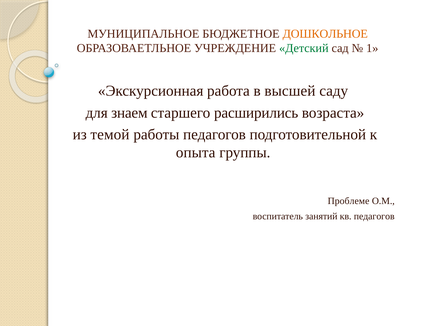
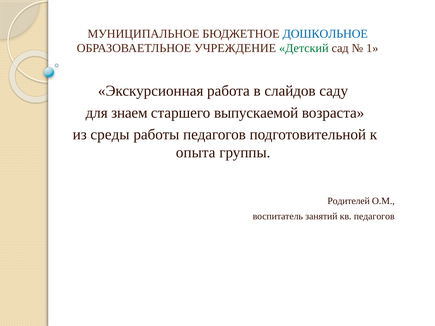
ДОШКОЛЬНОЕ colour: orange -> blue
высшей: высшей -> слайдов
расширились: расширились -> выпускаемой
темой: темой -> среды
Проблеме: Проблеме -> Родителей
